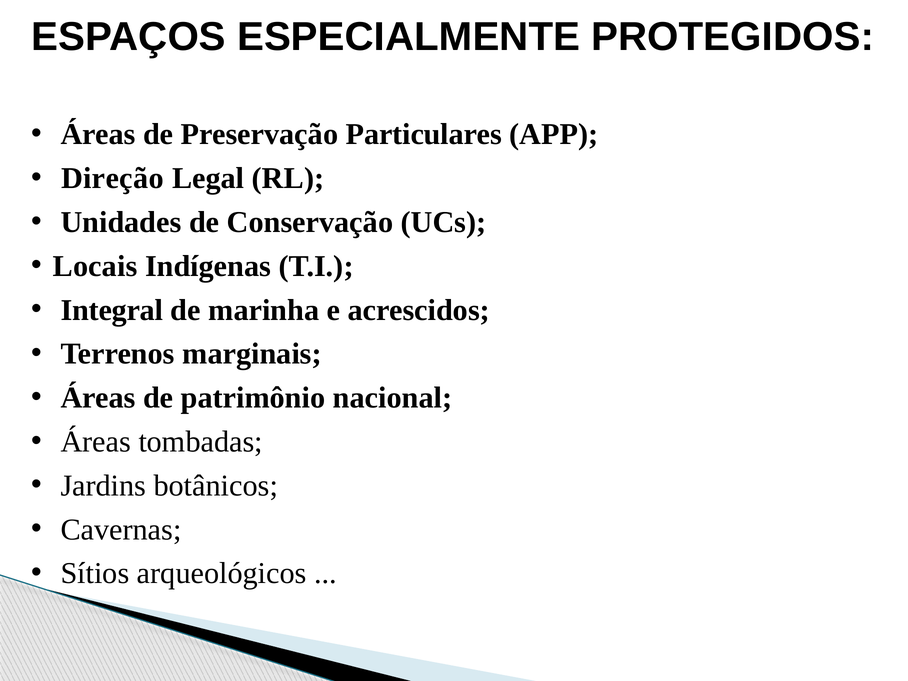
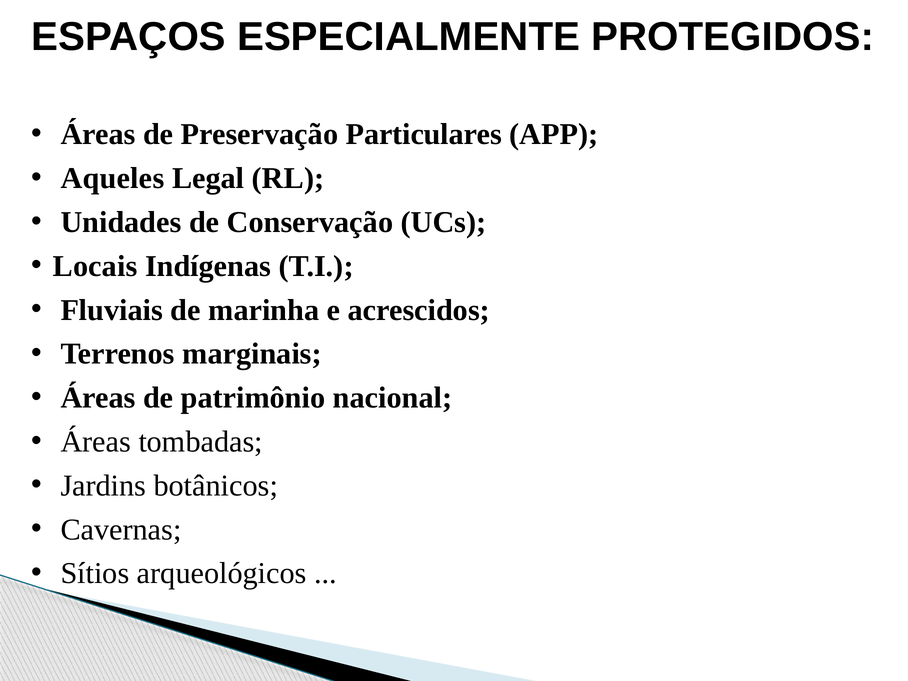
Direção: Direção -> Aqueles
Integral: Integral -> Fluviais
